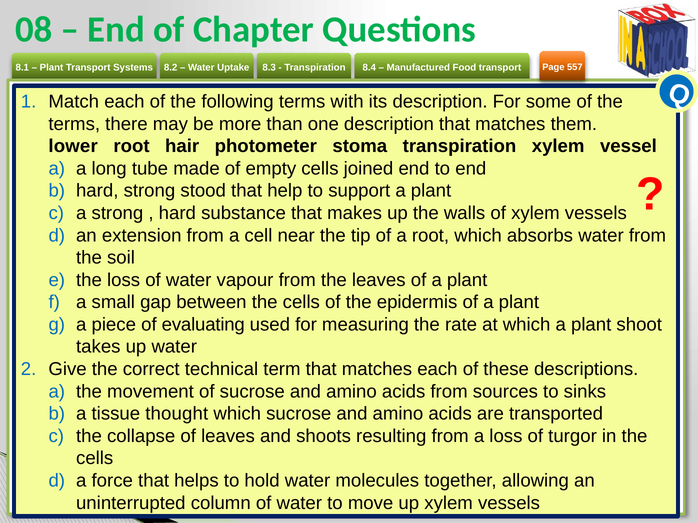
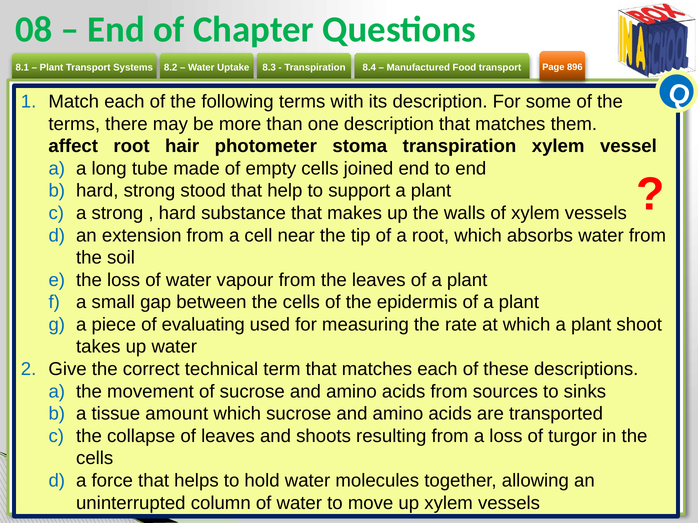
557: 557 -> 896
lower: lower -> affect
thought: thought -> amount
